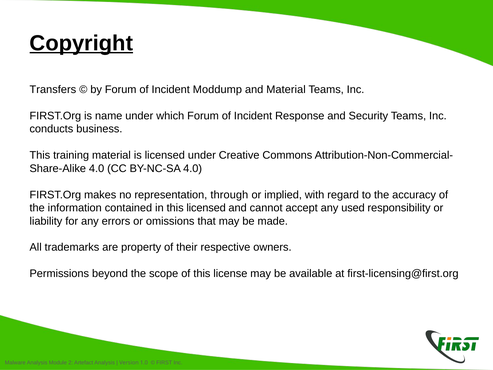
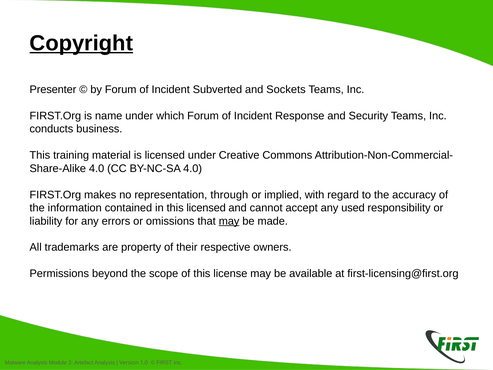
Transfers: Transfers -> Presenter
Moddump: Moddump -> Subverted
and Material: Material -> Sockets
may at (229, 221) underline: none -> present
